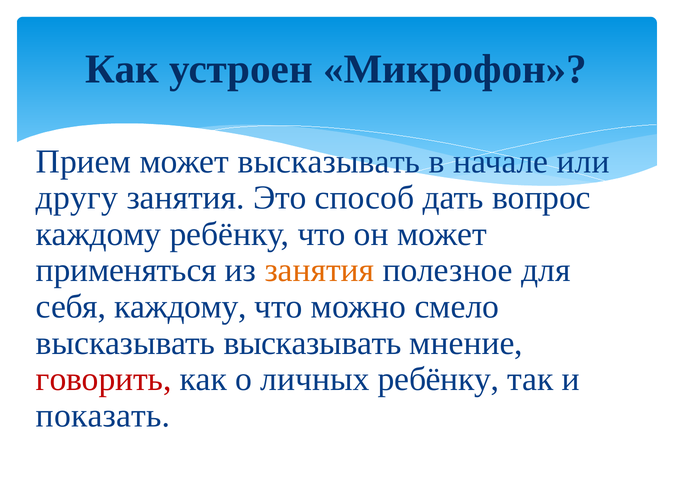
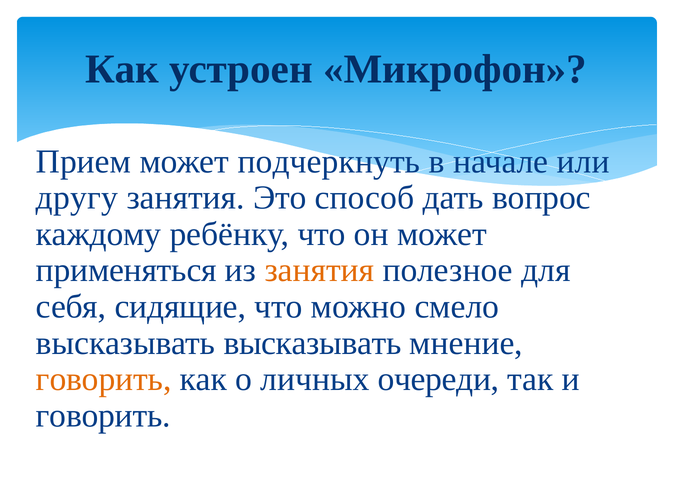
может высказывать: высказывать -> подчеркнуть
себя каждому: каждому -> сидящие
говорить at (104, 380) colour: red -> orange
личных ребёнку: ребёнку -> очереди
показать at (103, 416): показать -> говорить
